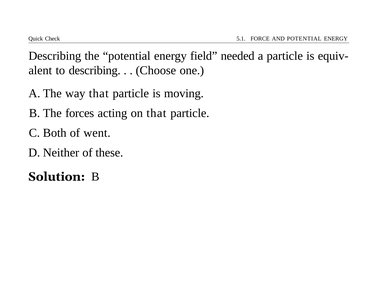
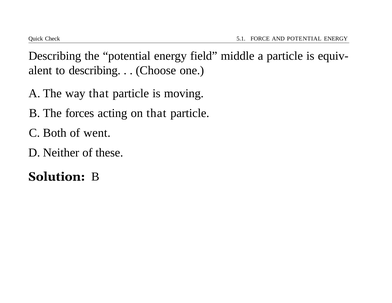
needed: needed -> middle
